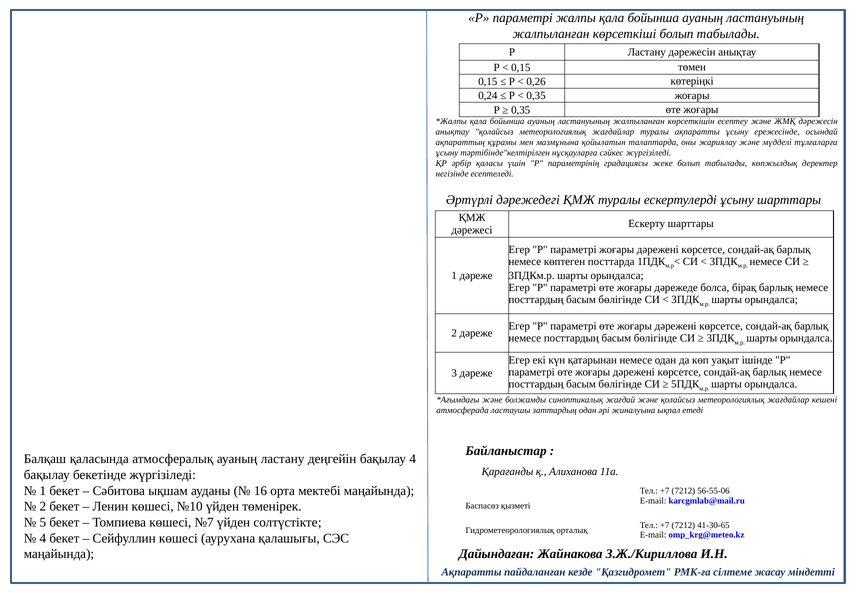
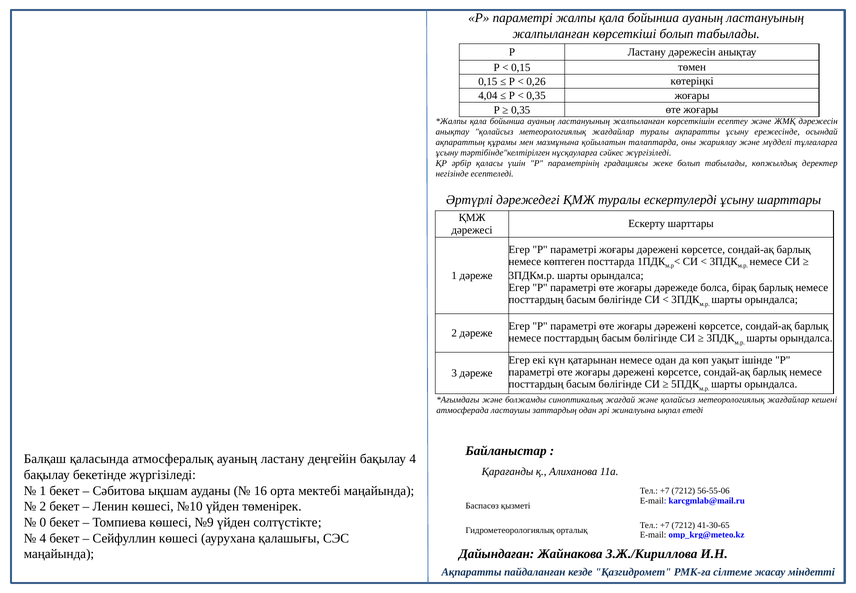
0,24: 0,24 -> 4,04
5: 5 -> 0
№7: №7 -> №9
